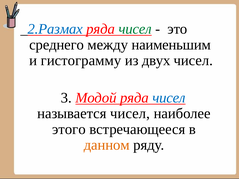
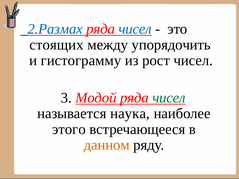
чисел at (135, 29) colour: green -> blue
среднего: среднего -> стоящих
наименьшим: наименьшим -> упорядочить
двух: двух -> рост
чисел at (169, 98) colour: blue -> green
называется чисел: чисел -> наука
